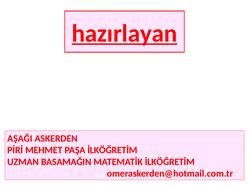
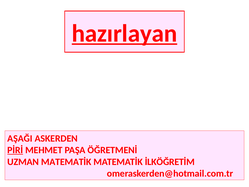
PİRİ underline: none -> present
PAŞA İLKÖĞRETİM: İLKÖĞRETİM -> ÖĞRETMENİ
UZMAN BASAMAĞIN: BASAMAĞIN -> MATEMATİK
